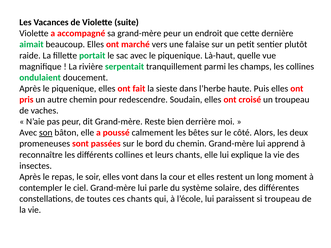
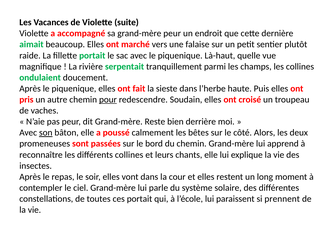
pour underline: none -> present
ces chants: chants -> portait
si troupeau: troupeau -> prennent
